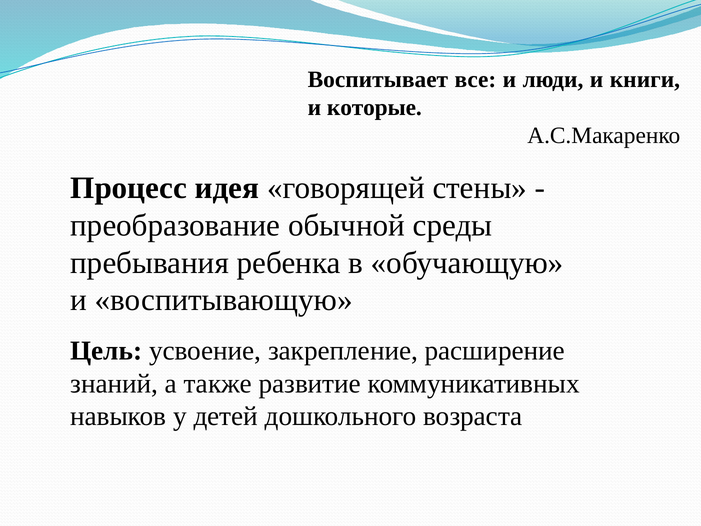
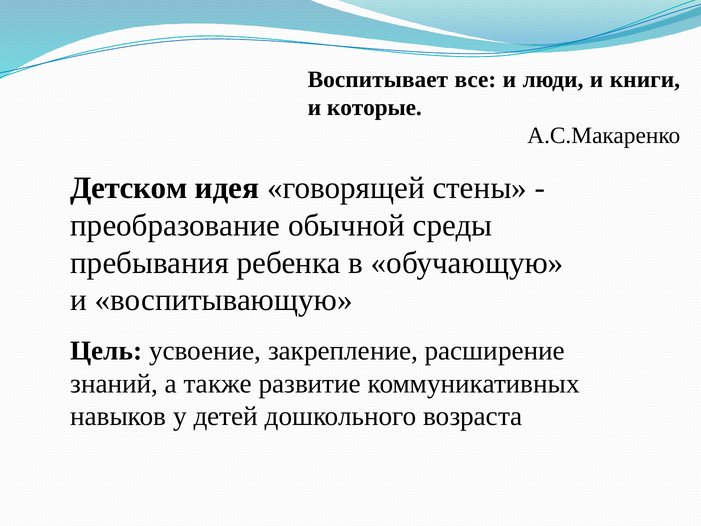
Процесс: Процесс -> Детском
